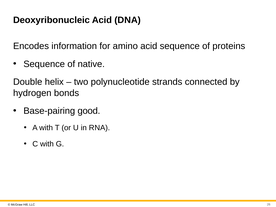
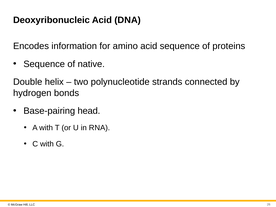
good: good -> head
